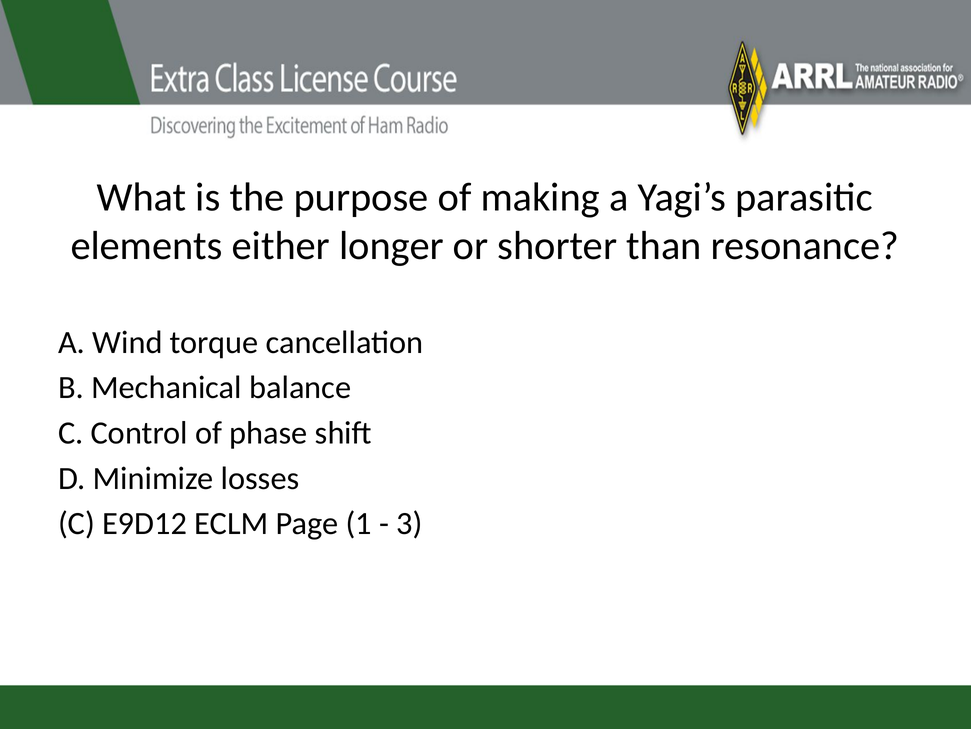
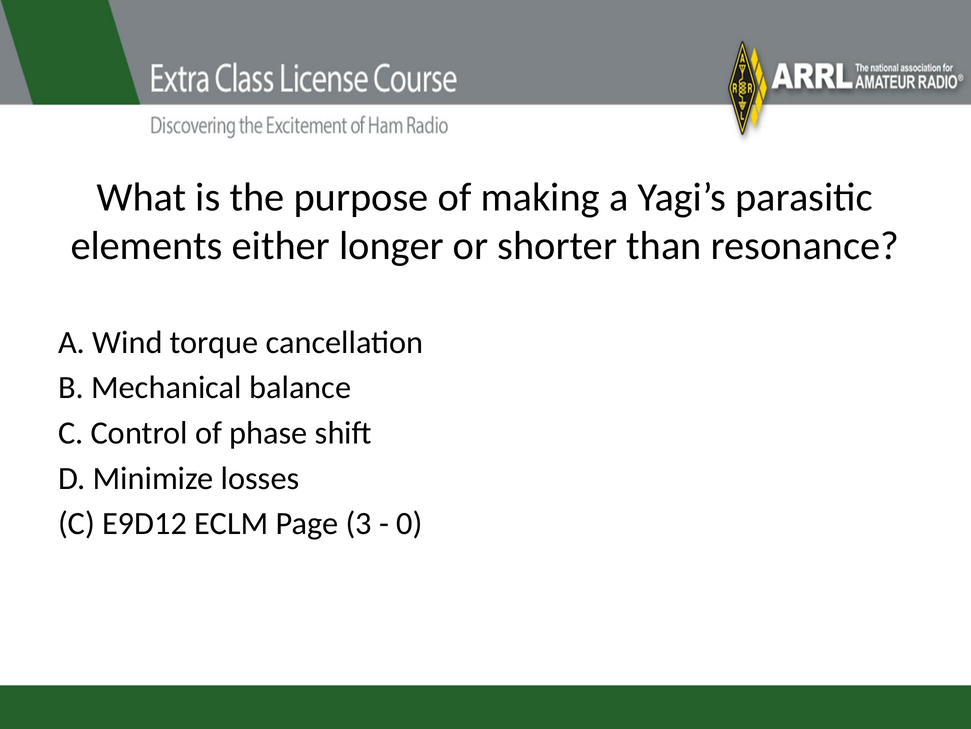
1: 1 -> 3
3: 3 -> 0
